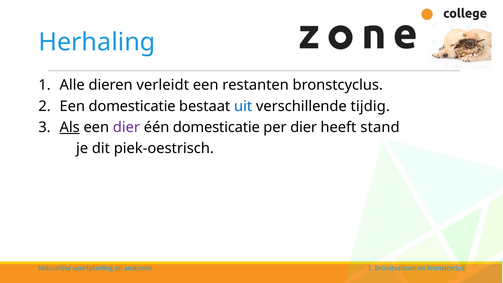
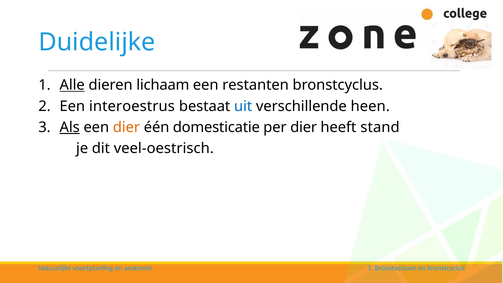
Herhaling: Herhaling -> Duidelijke
Alle underline: none -> present
verleidt: verleidt -> lichaam
Een domesticatie: domesticatie -> interoestrus
tijdig: tijdig -> heen
dier at (126, 127) colour: purple -> orange
piek-oestrisch: piek-oestrisch -> veel-oestrisch
